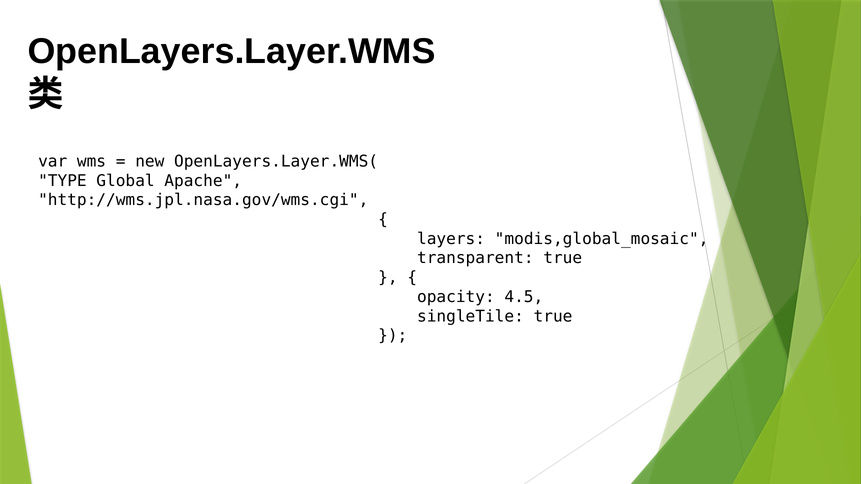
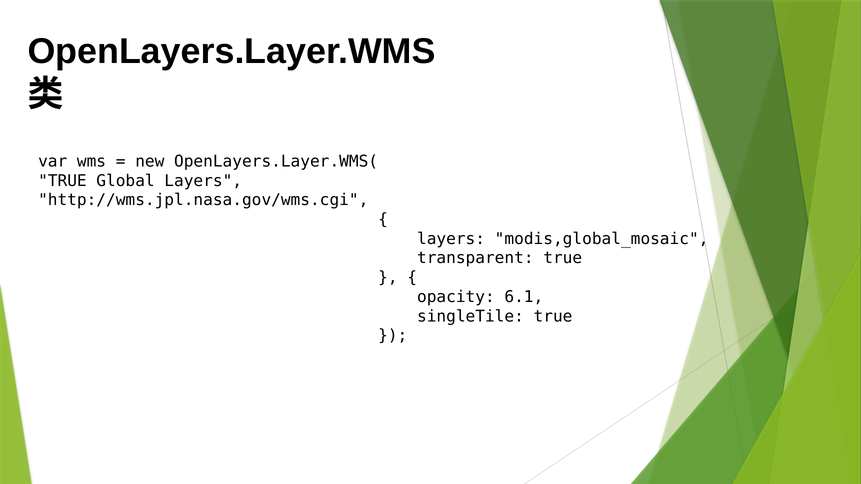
TYPE at (62, 181): TYPE -> TRUE
Global Apache: Apache -> Layers
4.5: 4.5 -> 6.1
